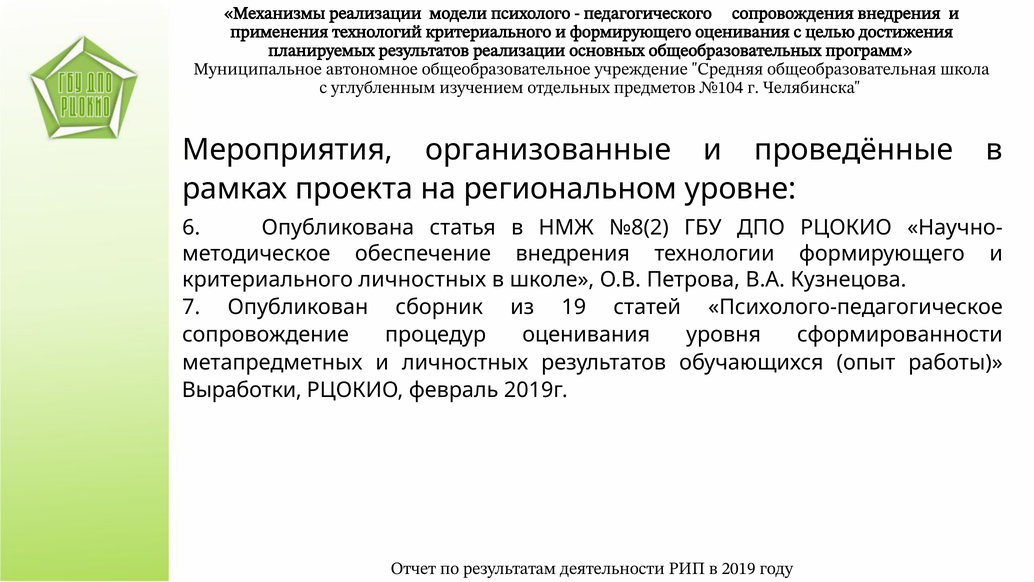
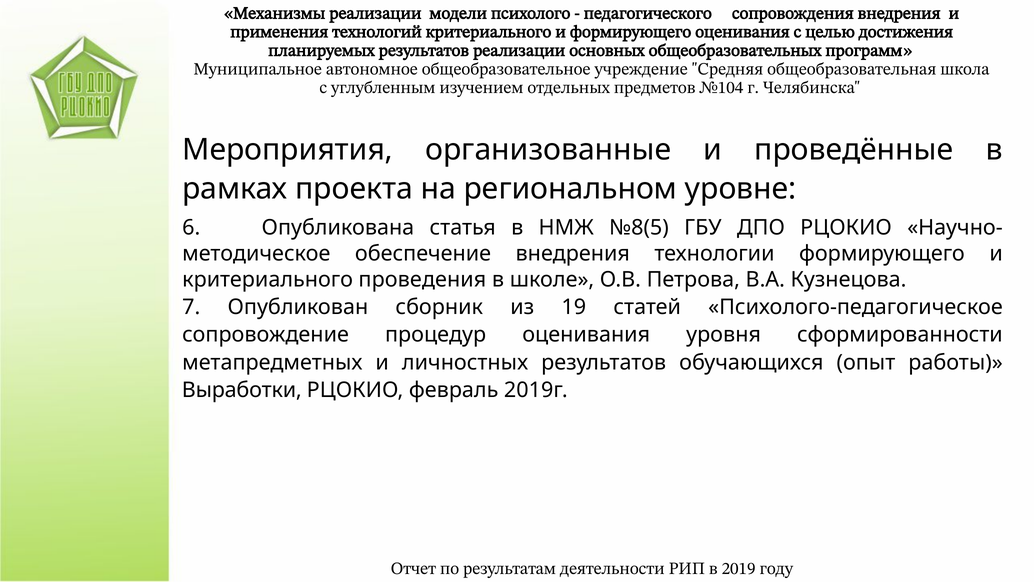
№8(2: №8(2 -> №8(5
критериального личностных: личностных -> проведения
